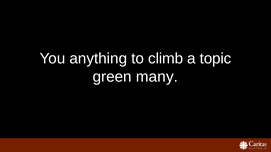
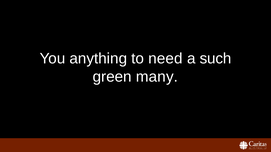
climb: climb -> need
topic: topic -> such
